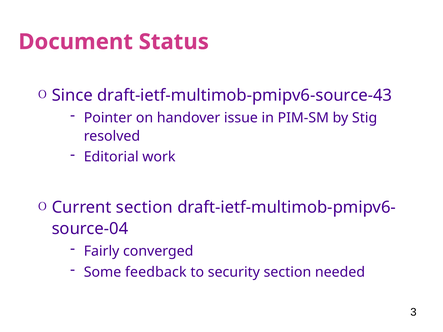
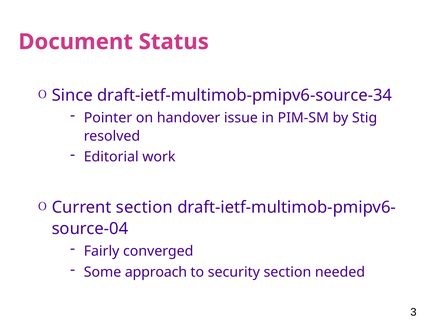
draft-ietf-multimob-pmipv6-source-43: draft-ietf-multimob-pmipv6-source-43 -> draft-ietf-multimob-pmipv6-source-34
feedback: feedback -> approach
